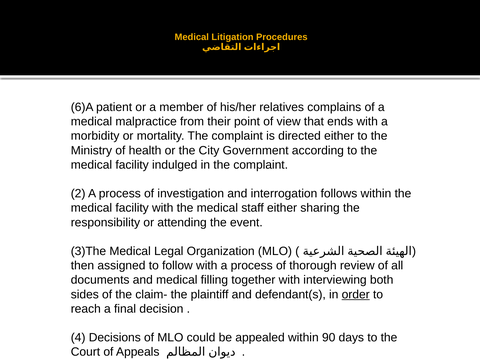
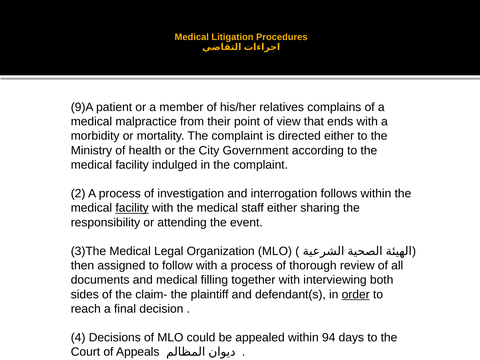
6)A: 6)A -> 9)A
facility at (132, 208) underline: none -> present
90: 90 -> 94
